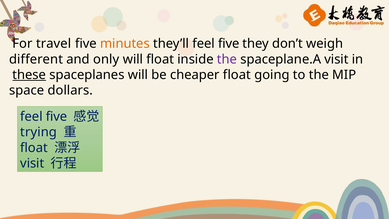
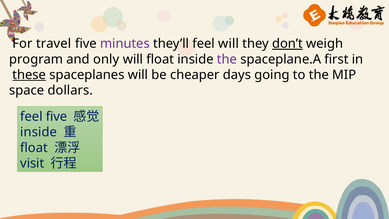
minutes colour: orange -> purple
they’ll feel five: five -> will
don’t underline: none -> present
different: different -> program
spaceplane.A visit: visit -> first
cheaper float: float -> days
trying at (39, 132): trying -> inside
